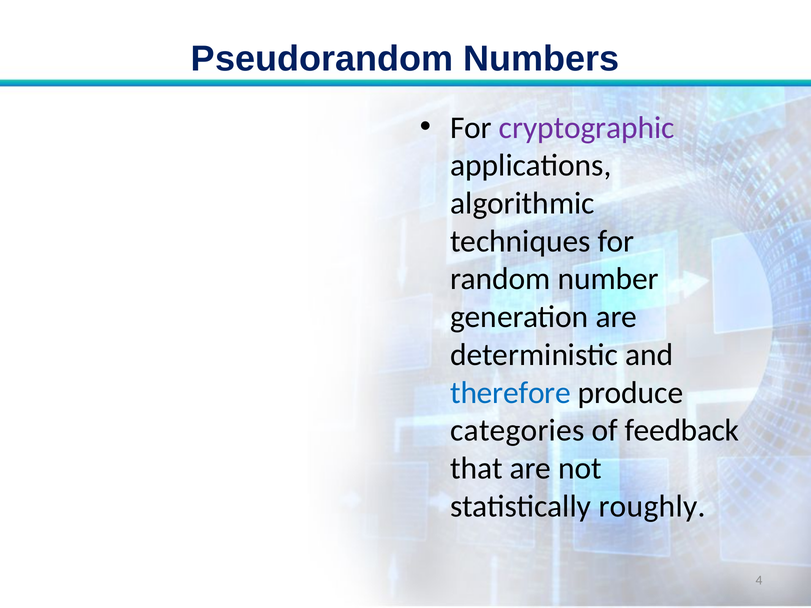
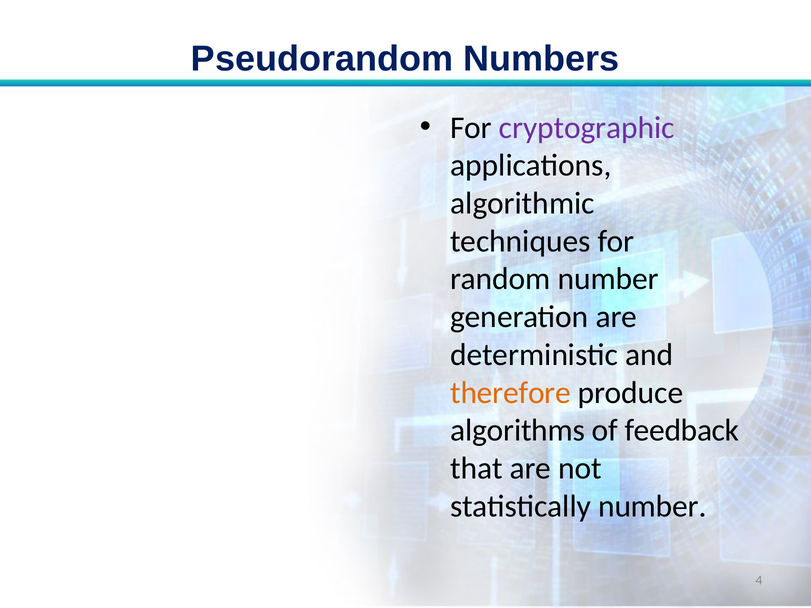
therefore colour: blue -> orange
categories: categories -> algorithms
statistically roughly: roughly -> number
